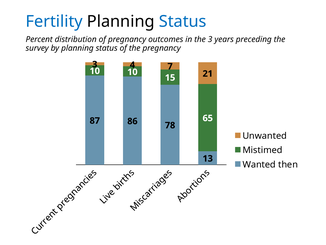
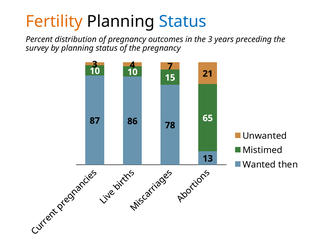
Fertility colour: blue -> orange
